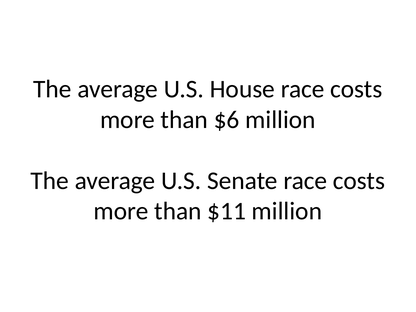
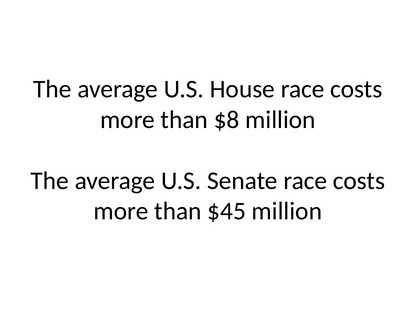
$6: $6 -> $8
$11: $11 -> $45
